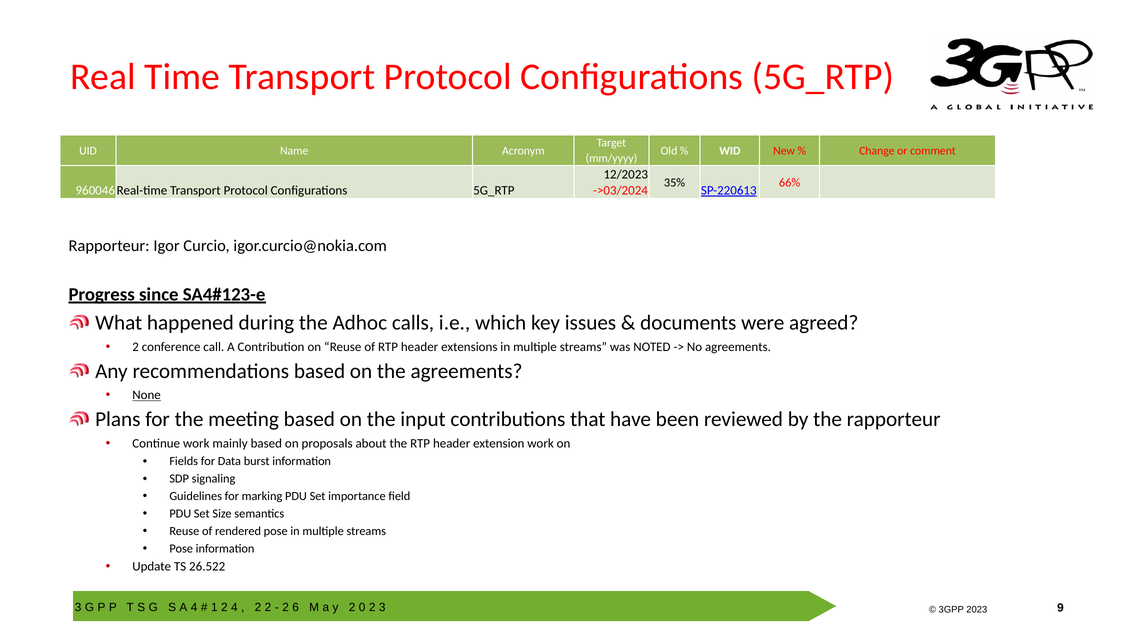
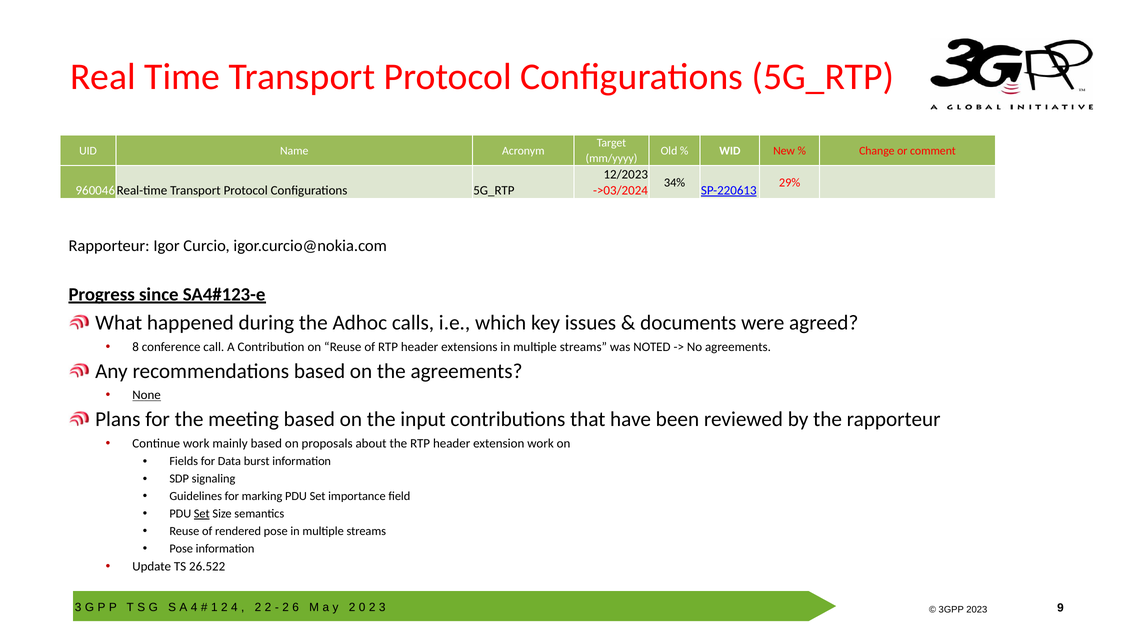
35%: 35% -> 34%
66%: 66% -> 29%
2 at (136, 347): 2 -> 8
Set at (202, 514) underline: none -> present
